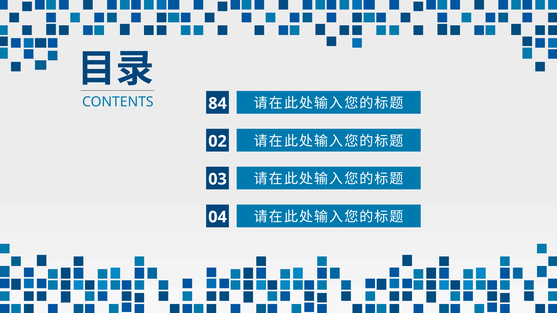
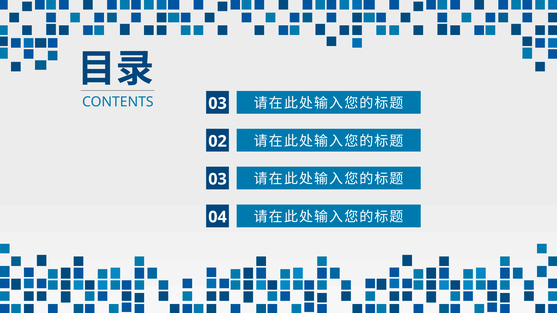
CONTENTS 84: 84 -> 03
